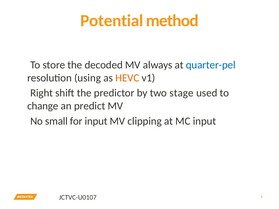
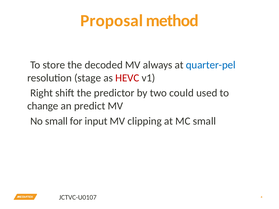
Potential: Potential -> Proposal
using: using -> stage
HEVC colour: orange -> red
stage: stage -> could
MC input: input -> small
